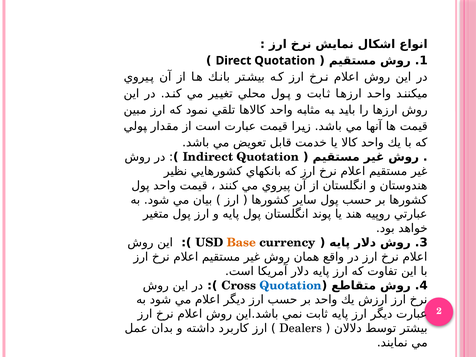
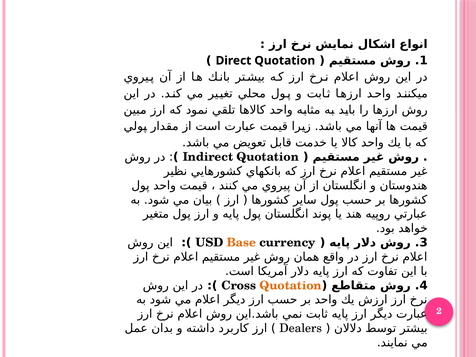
Quotation at (291, 285) colour: blue -> orange
